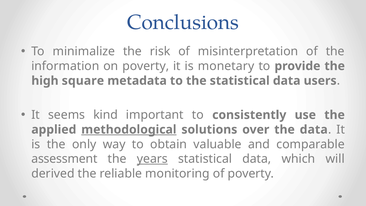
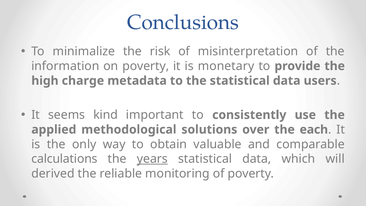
square: square -> charge
methodological underline: present -> none
the data: data -> each
assessment: assessment -> calculations
